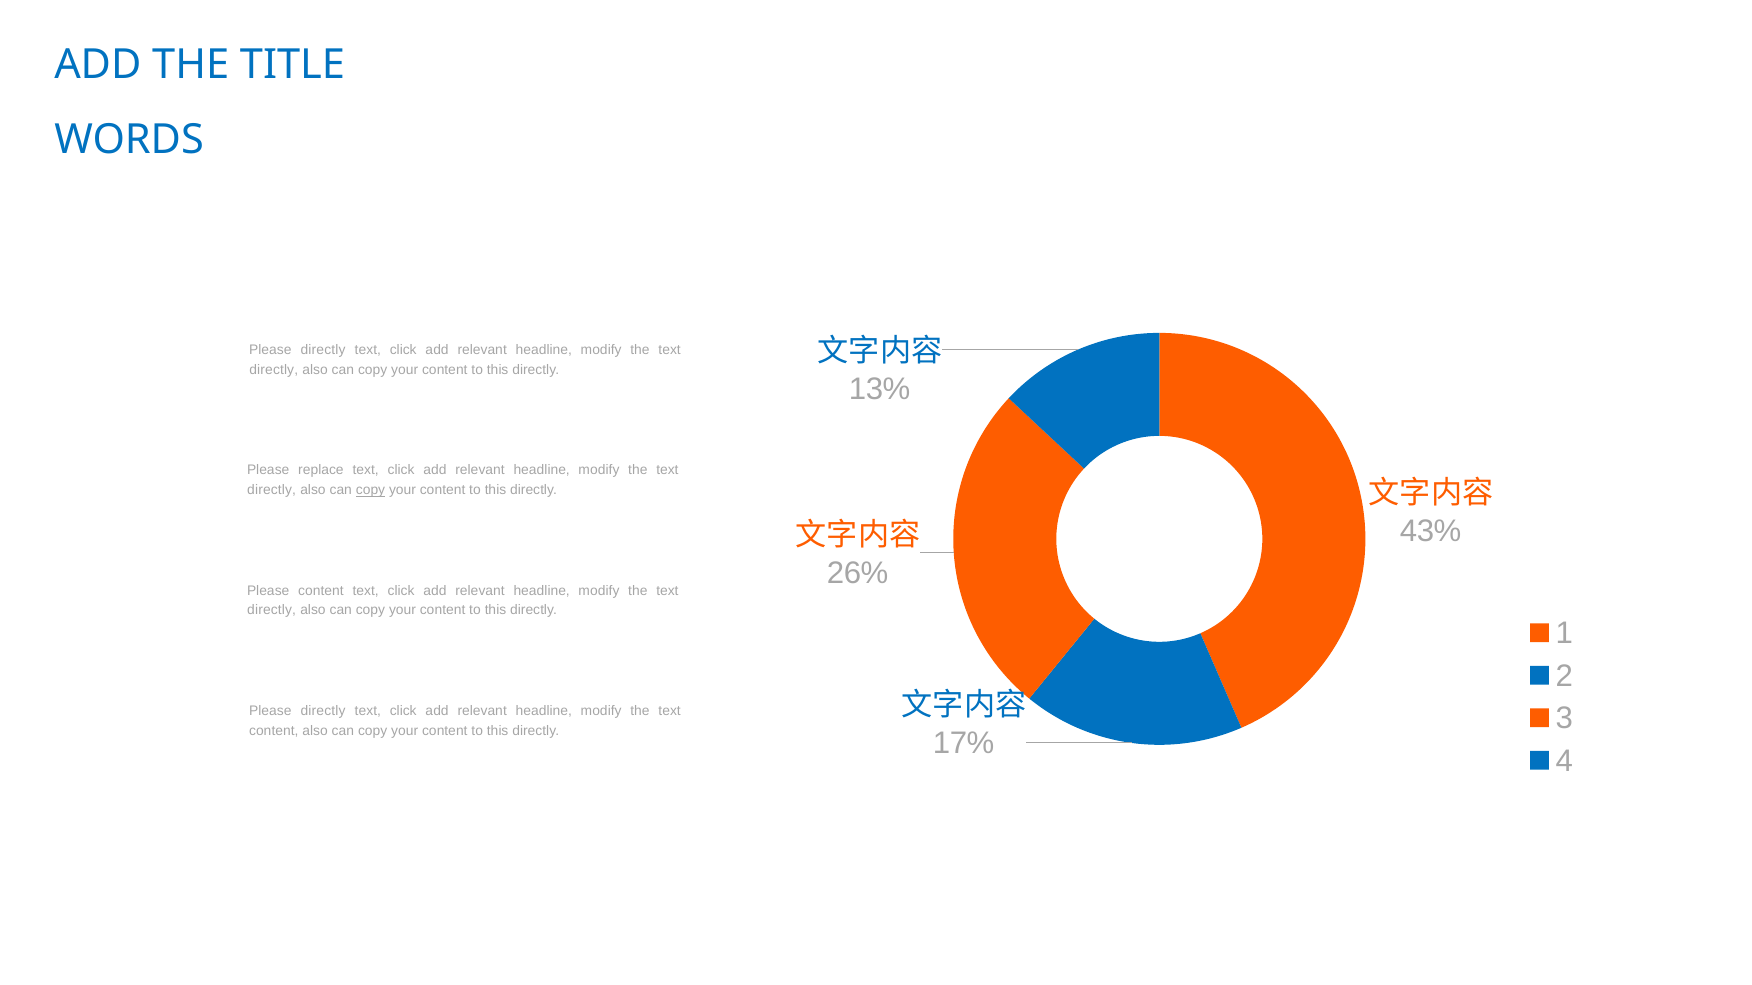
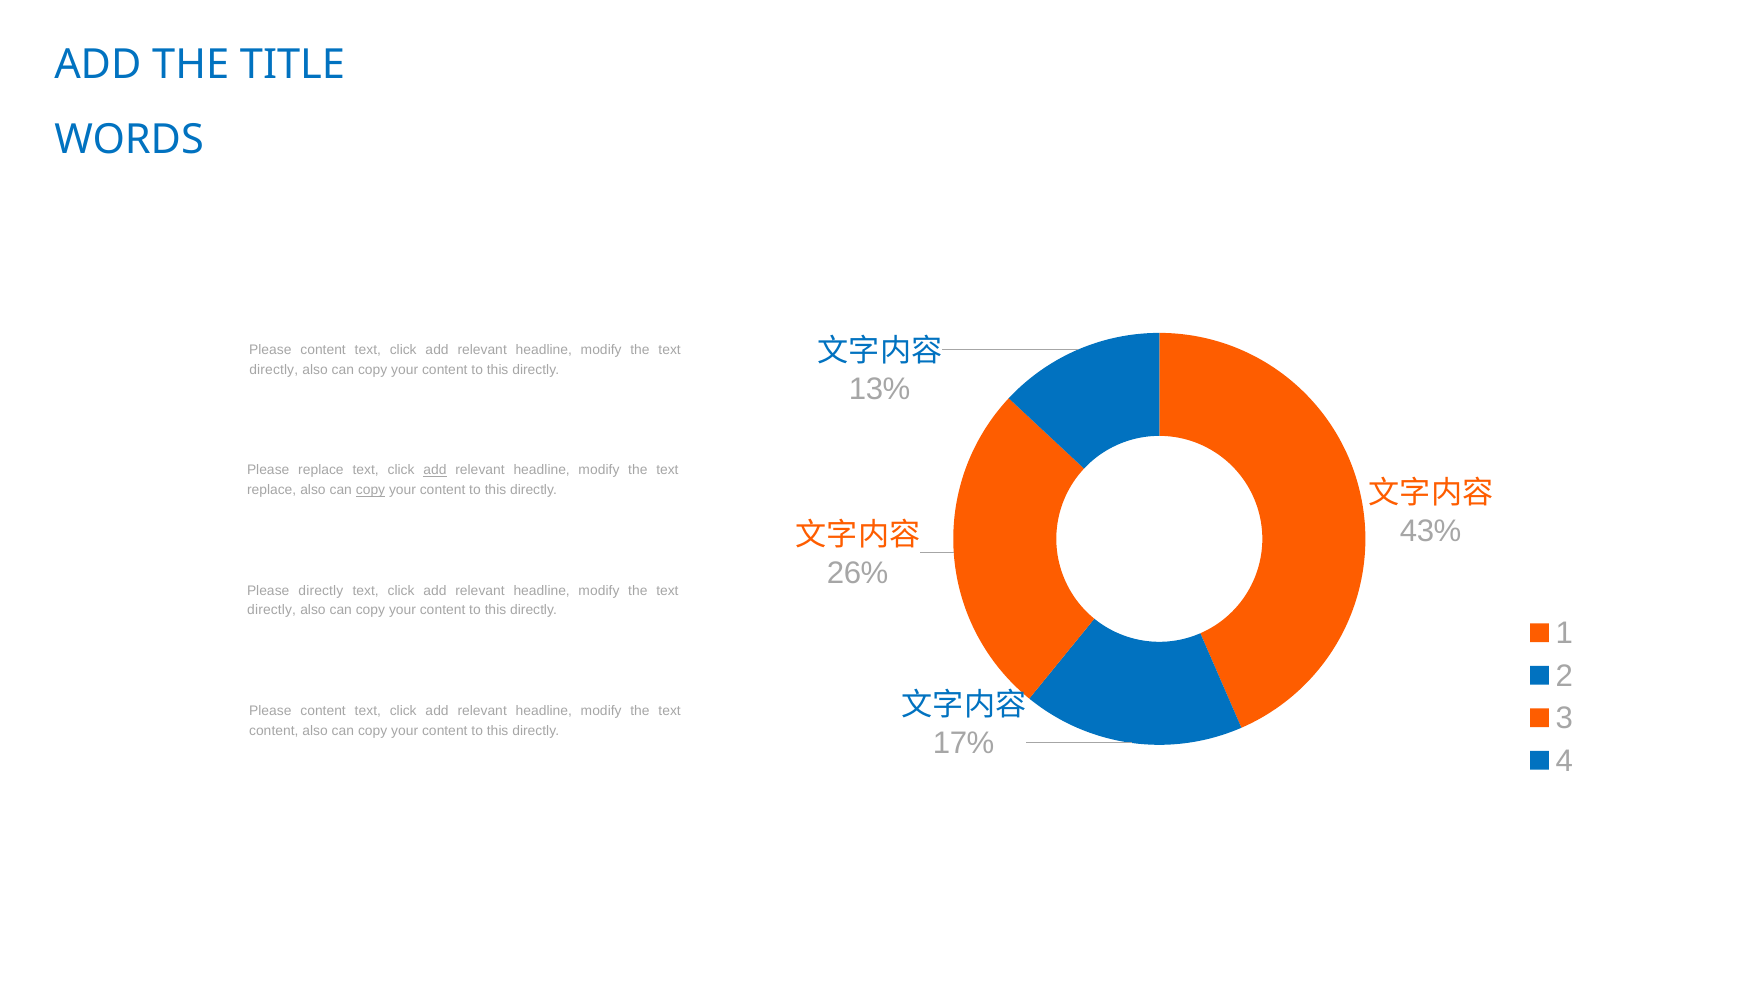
directly at (323, 350): directly -> content
add at (435, 471) underline: none -> present
directly at (272, 490): directly -> replace
Please content: content -> directly
directly at (323, 711): directly -> content
